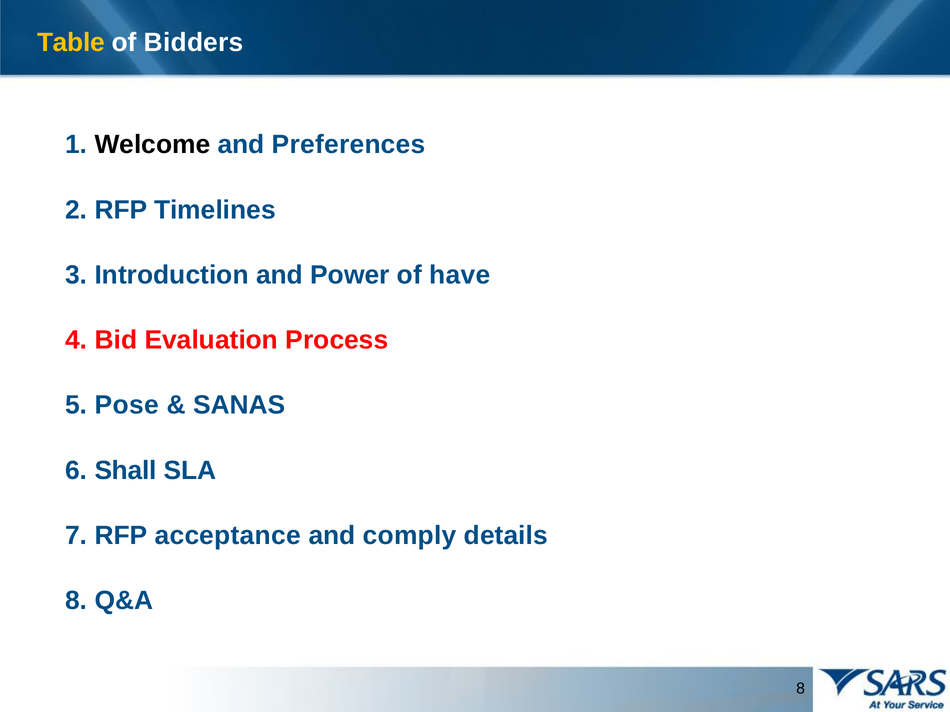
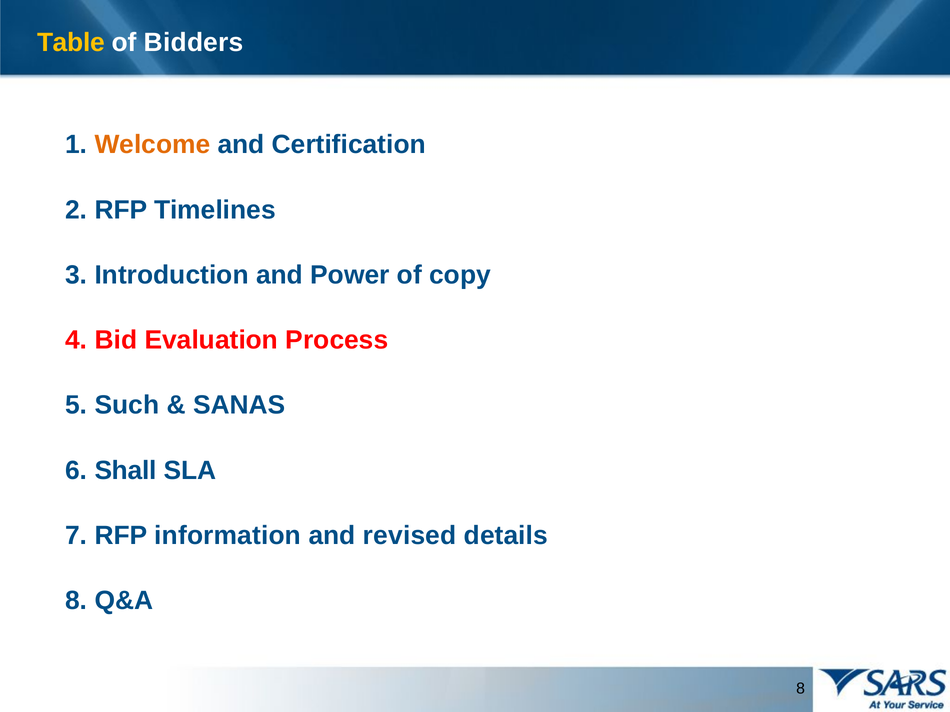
Welcome colour: black -> orange
Preferences: Preferences -> Certification
have: have -> copy
Pose: Pose -> Such
acceptance: acceptance -> information
comply: comply -> revised
